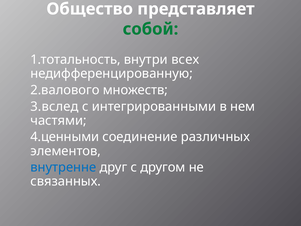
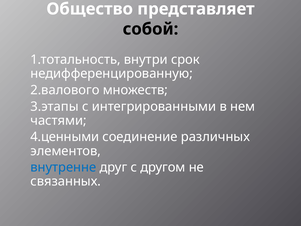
собой colour: green -> black
всех: всех -> срок
3.вслед: 3.вслед -> 3.этапы
